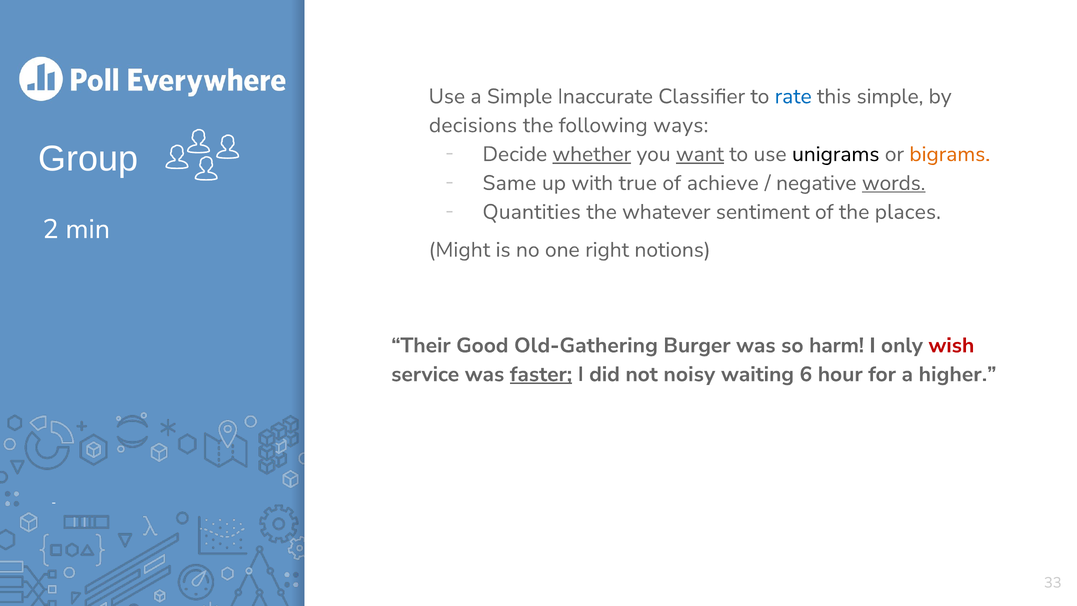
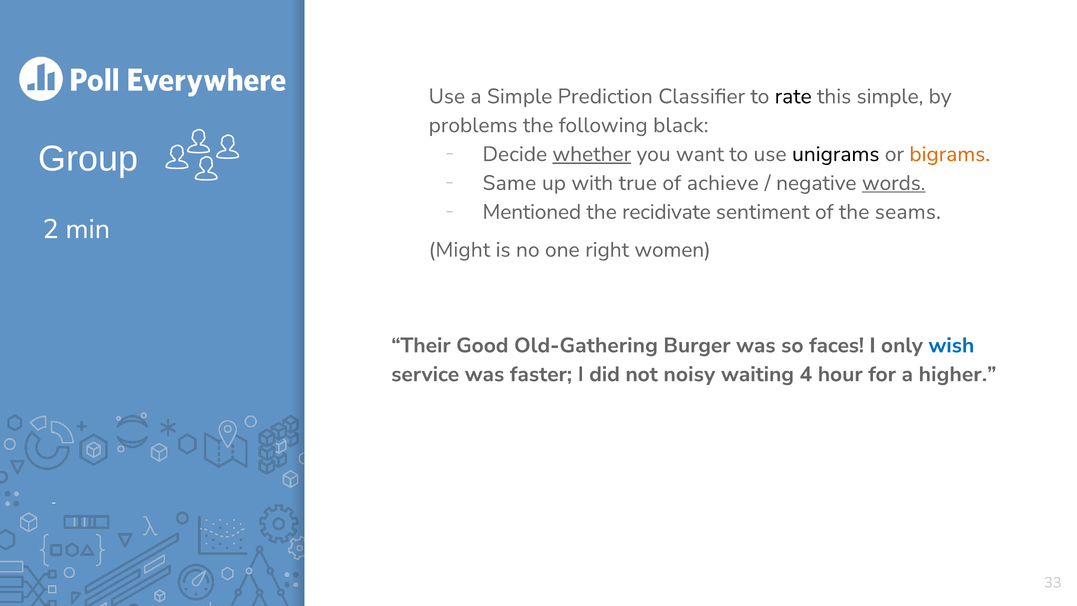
Inaccurate: Inaccurate -> Prediction
rate colour: blue -> black
decisions: decisions -> problems
ways: ways -> black
want underline: present -> none
Quantities: Quantities -> Mentioned
whatever: whatever -> recidivate
places: places -> seams
notions: notions -> women
harm: harm -> faces
wish colour: red -> blue
faster underline: present -> none
6: 6 -> 4
